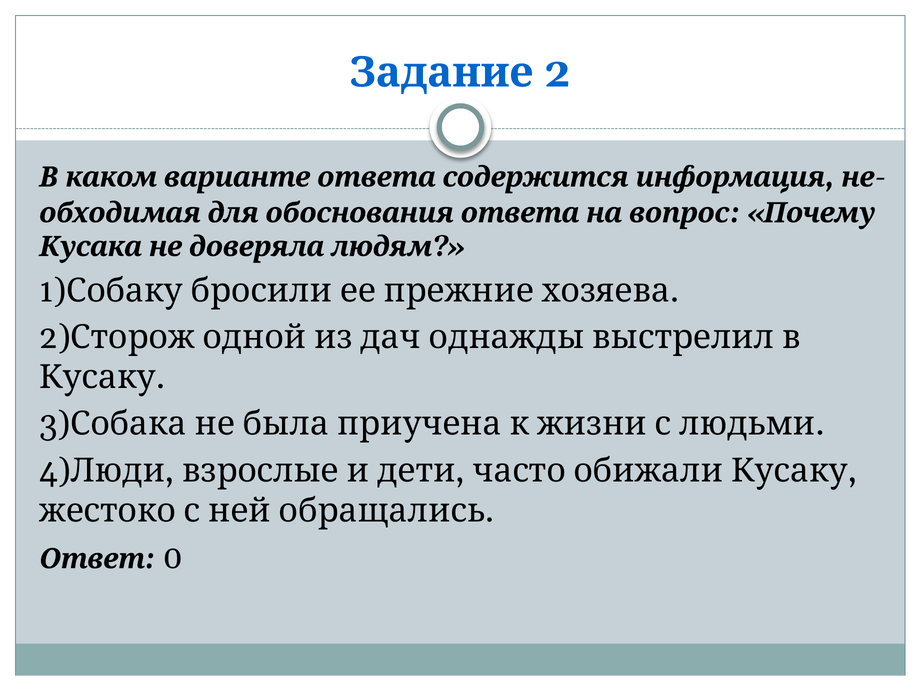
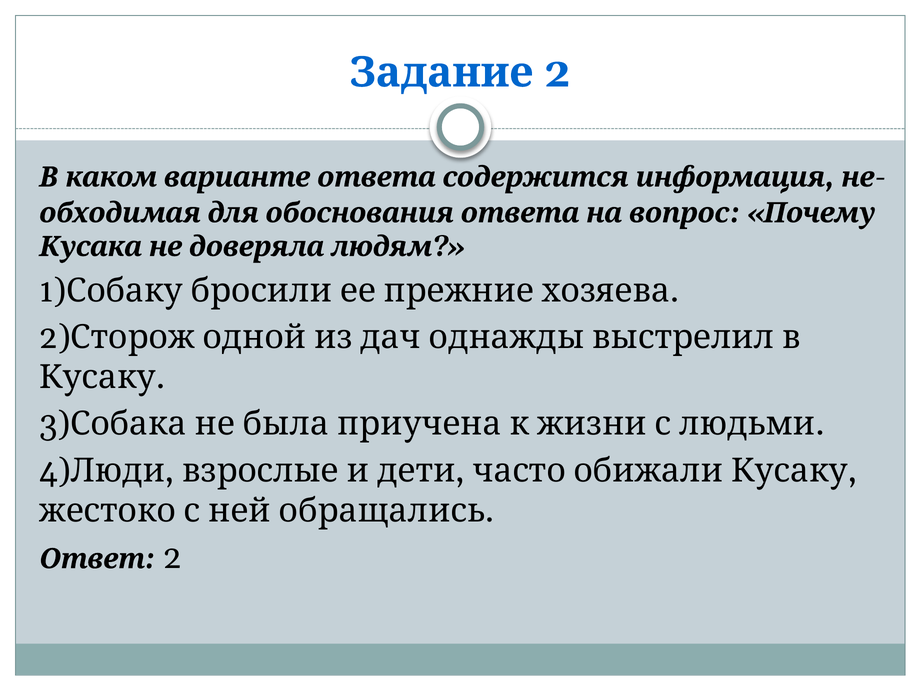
Ответ 0: 0 -> 2
